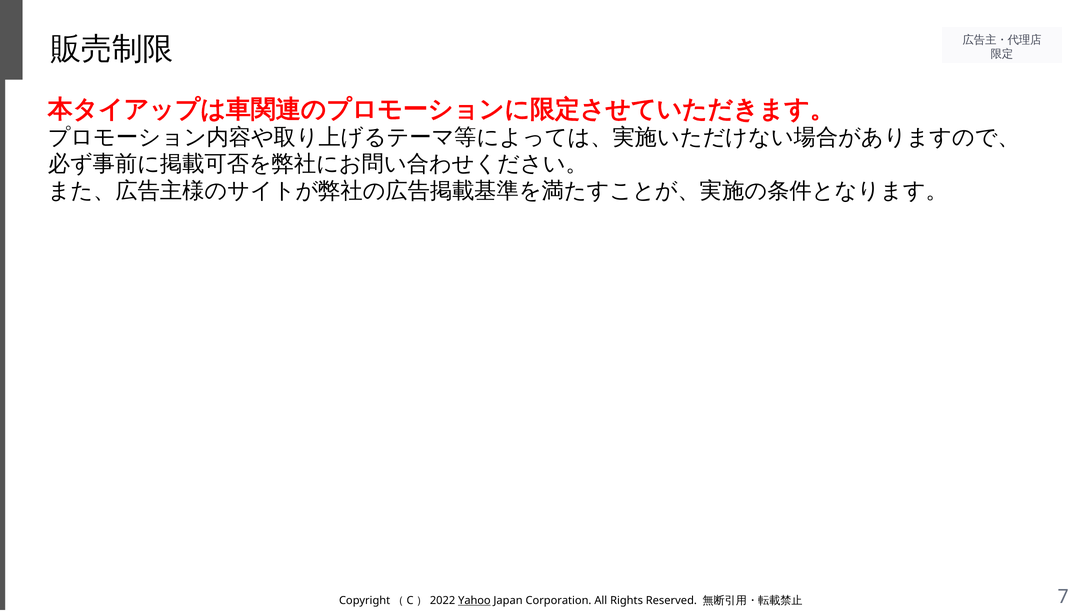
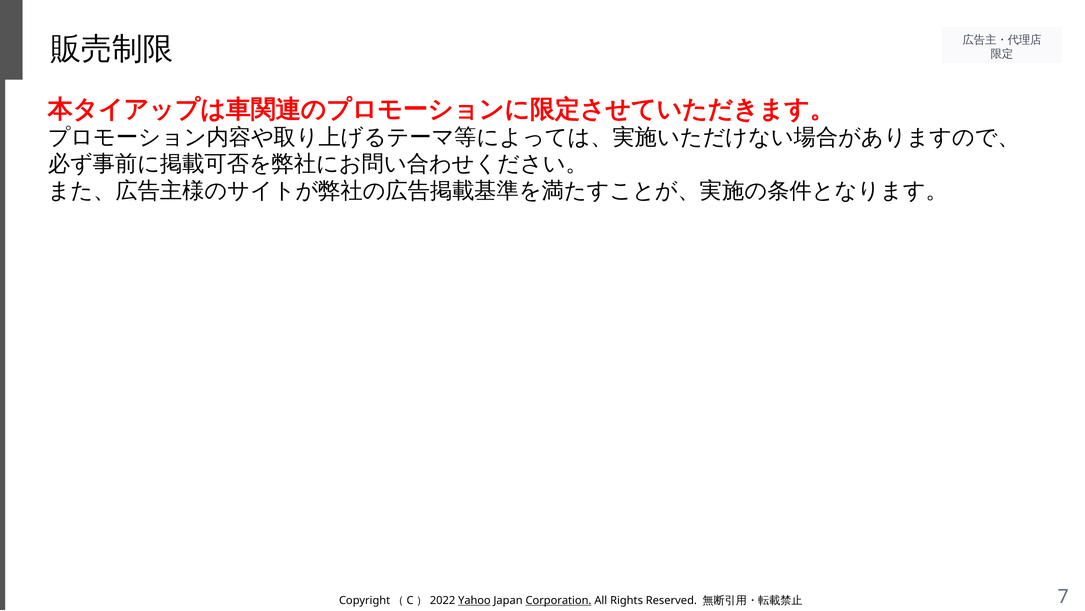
Corporation underline: none -> present
